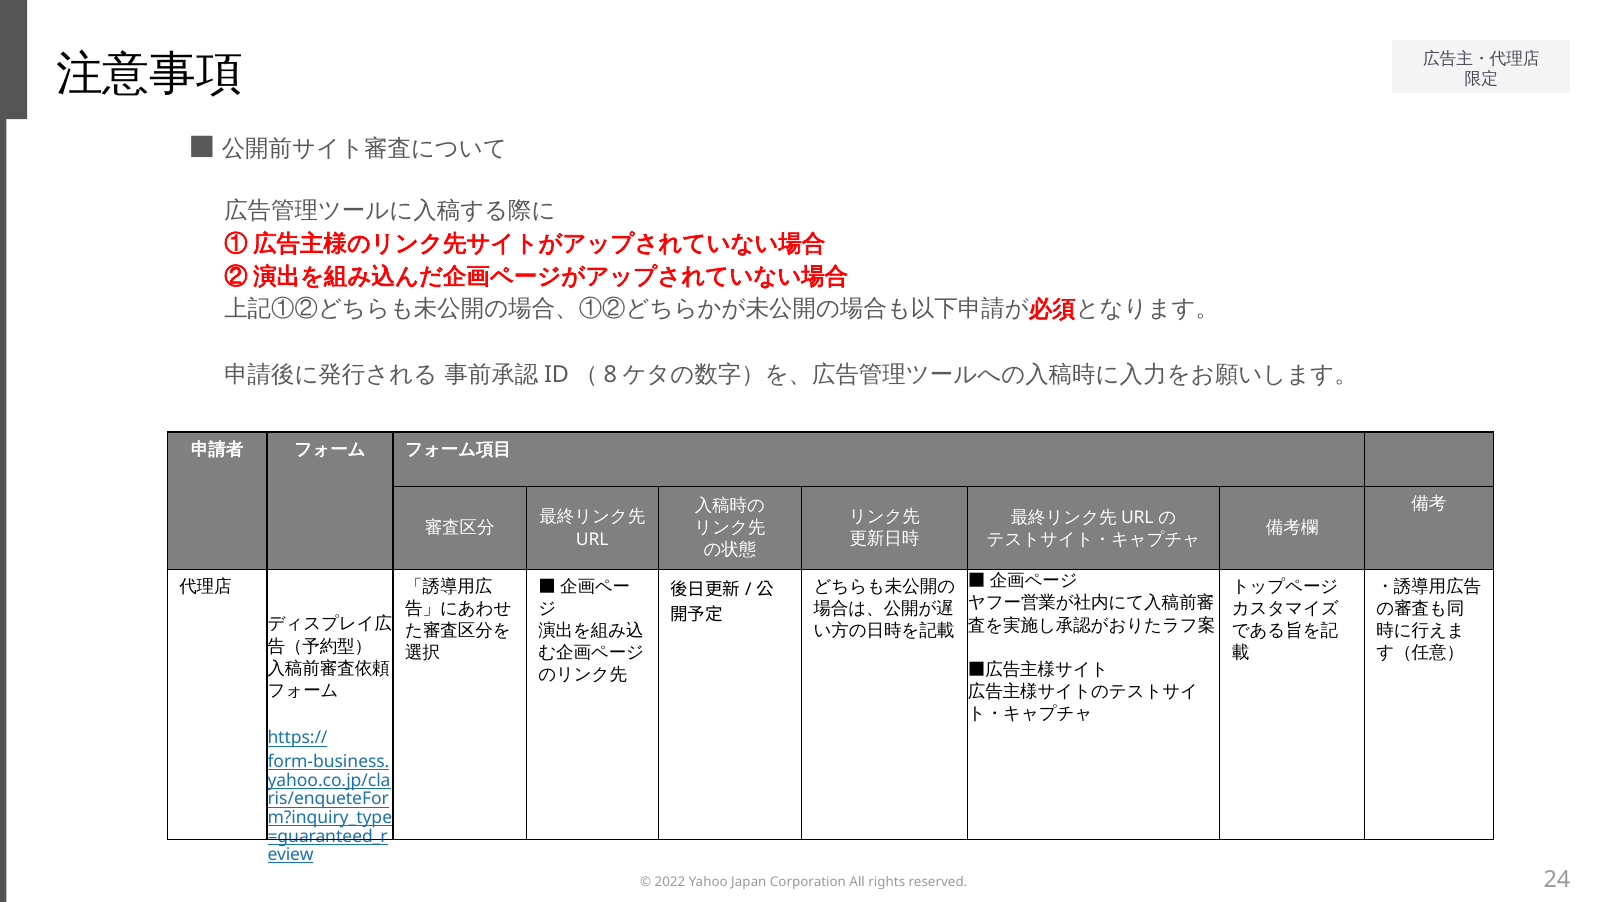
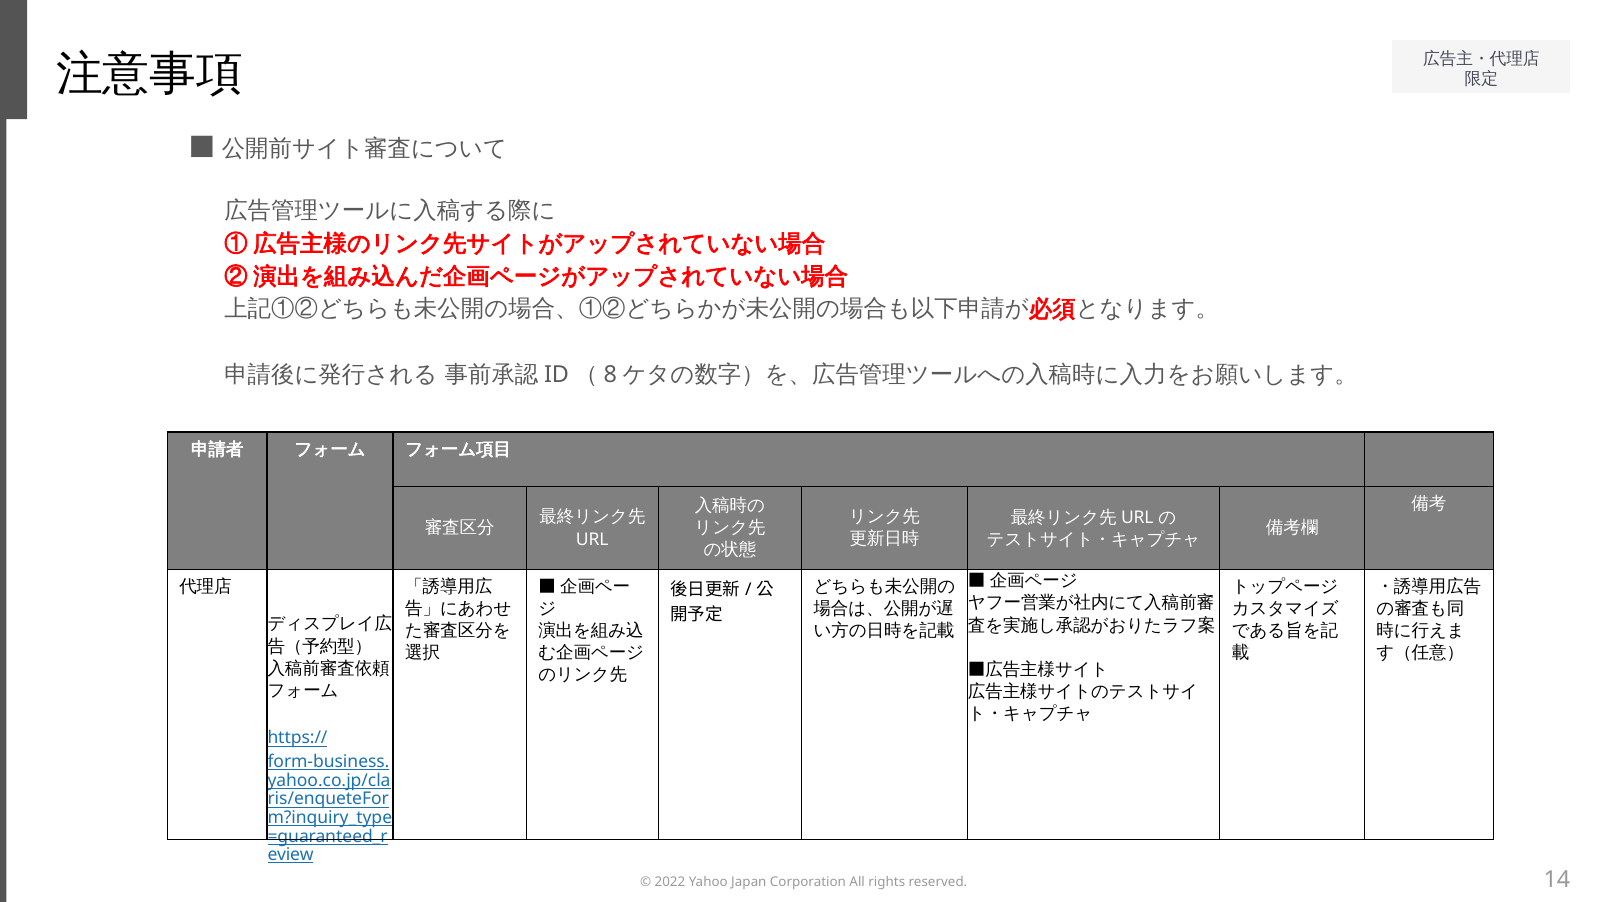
24: 24 -> 14
